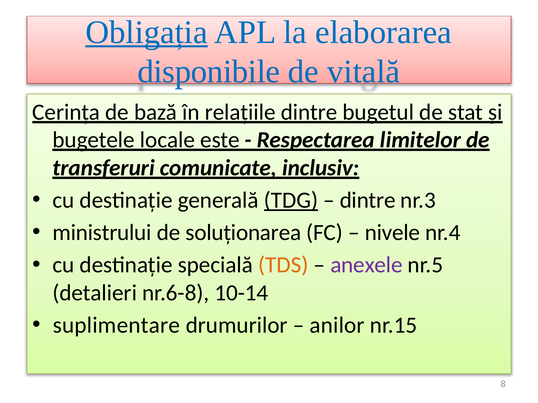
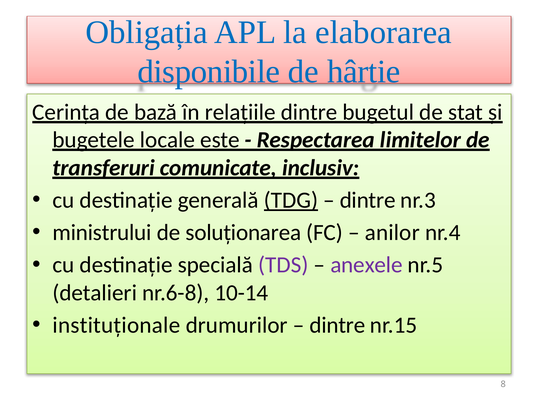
Obligația underline: present -> none
vitală: vitală -> hârtie
nivele: nivele -> anilor
TDS colour: orange -> purple
suplimentare: suplimentare -> instituționale
anilor at (337, 326): anilor -> dintre
